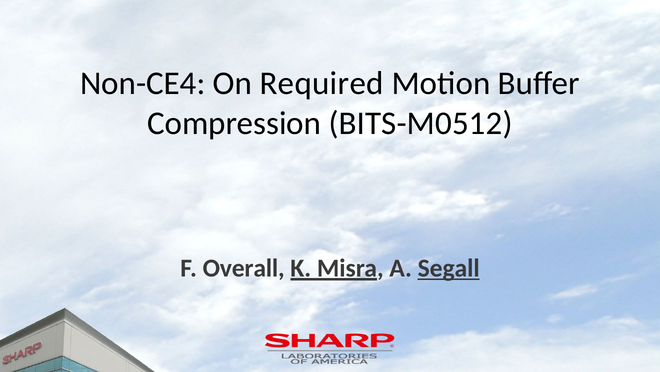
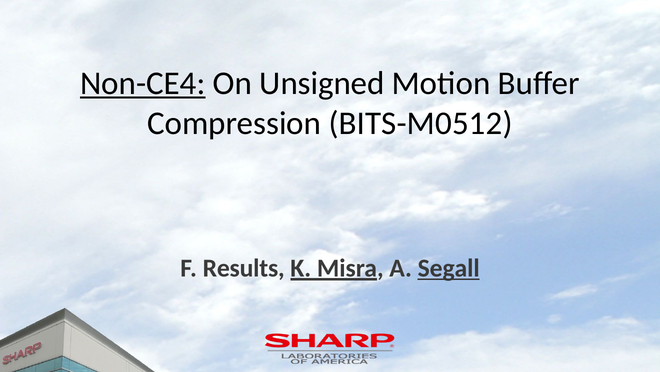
Non-CE4 at (143, 83) underline: none -> present
Required: Required -> Unsigned
Overall: Overall -> Results
